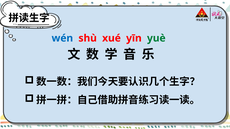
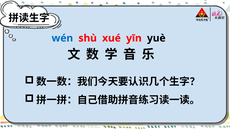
yuè colour: green -> black
